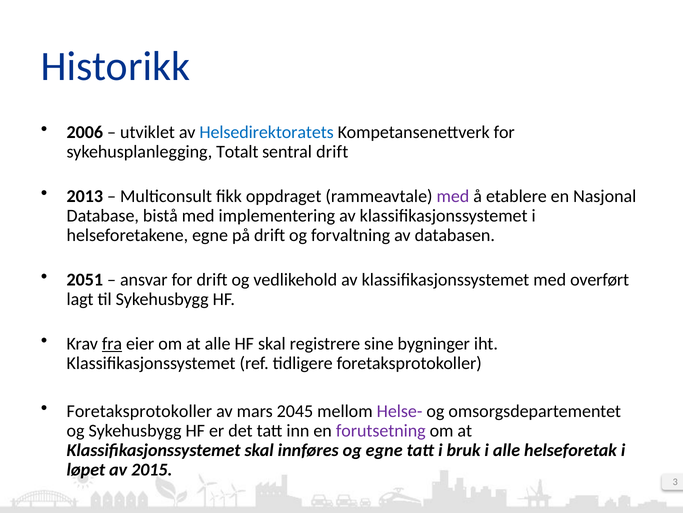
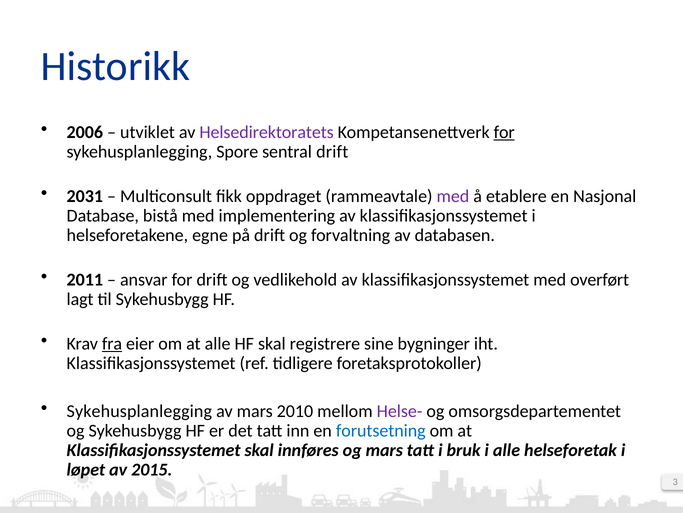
Helsedirektoratets colour: blue -> purple
for at (504, 132) underline: none -> present
Totalt: Totalt -> Spore
2013: 2013 -> 2031
2051: 2051 -> 2011
Foretaksprotokoller at (139, 411): Foretaksprotokoller -> Sykehusplanlegging
2045: 2045 -> 2010
forutsetning colour: purple -> blue
og egne: egne -> mars
